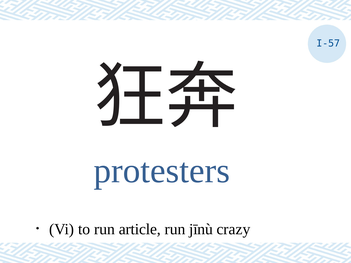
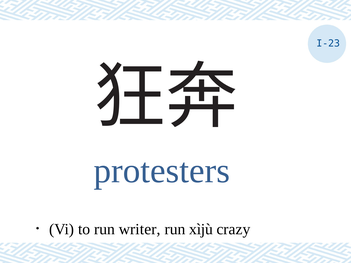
I-57: I-57 -> I-23
article: article -> writer
jīnù: jīnù -> xìjù
